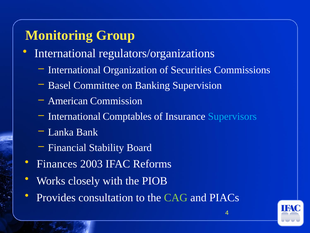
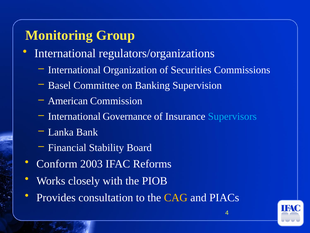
Comptables: Comptables -> Governance
Finances: Finances -> Conform
CAG colour: light green -> yellow
